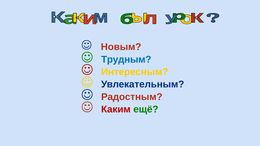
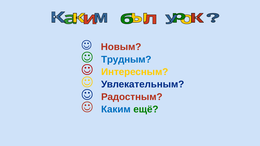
Каким colour: red -> blue
